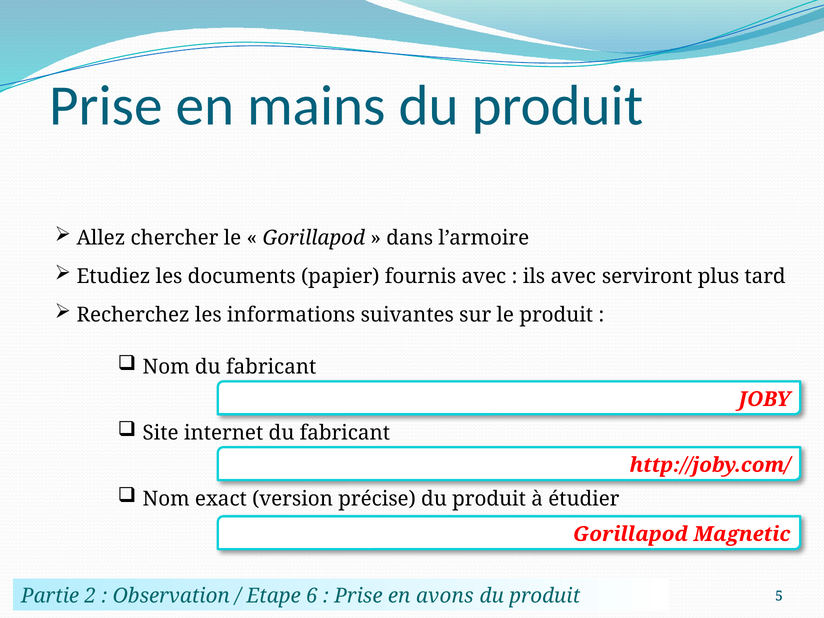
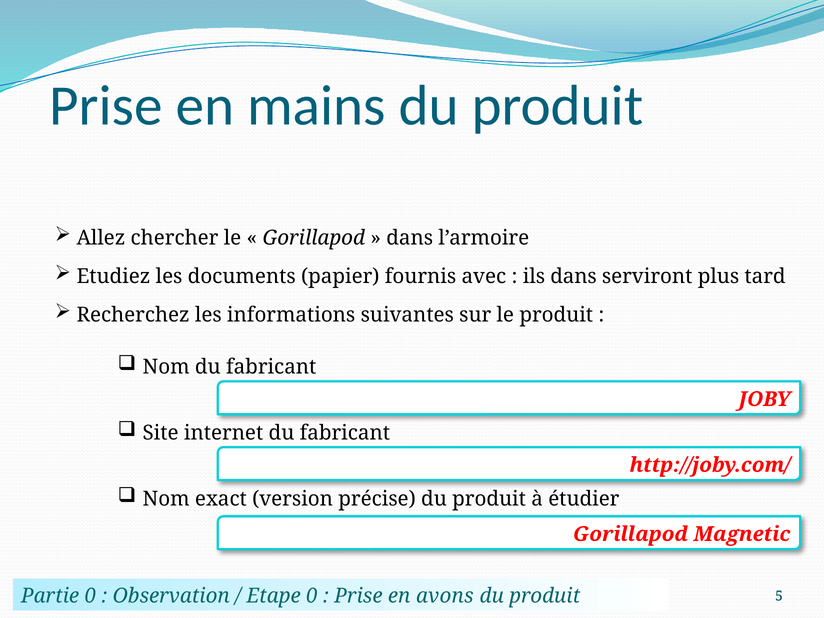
ils avec: avec -> dans
Partie 2: 2 -> 0
Etape 6: 6 -> 0
